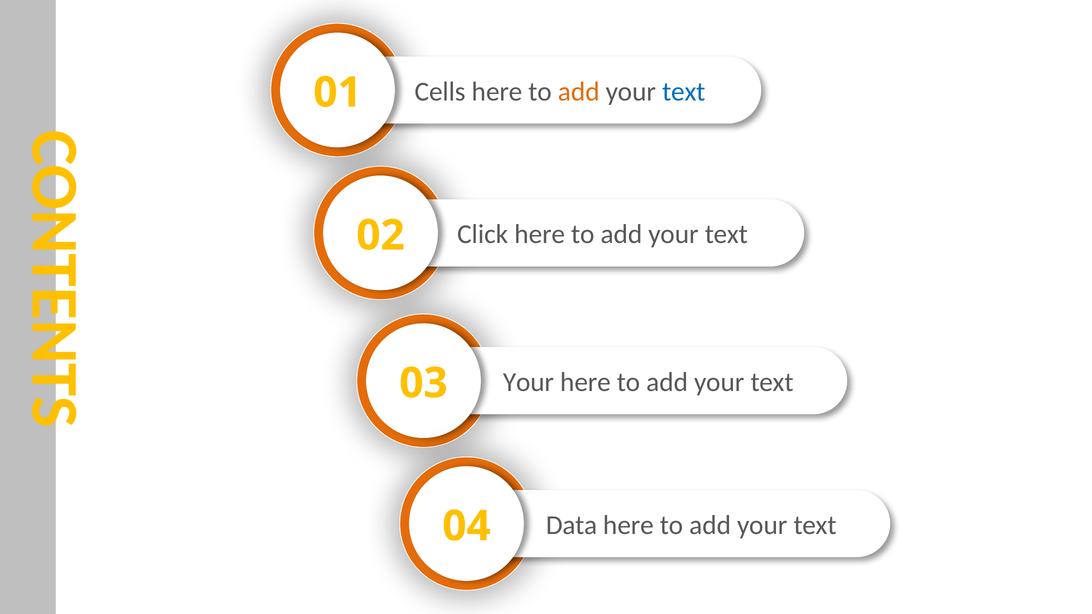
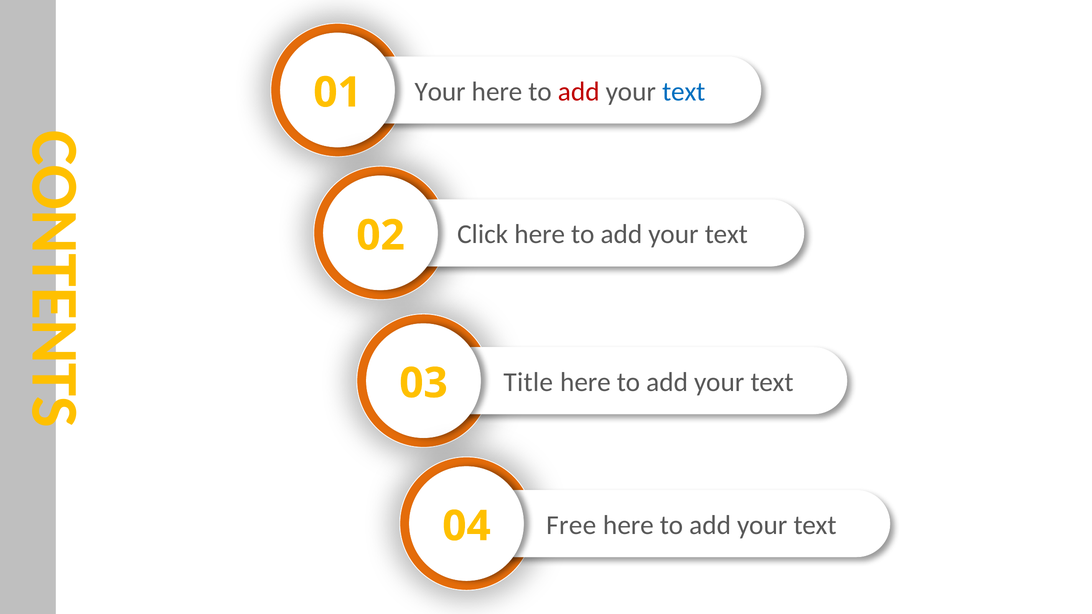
Cells at (440, 92): Cells -> Your
add at (579, 92) colour: orange -> red
Your at (528, 382): Your -> Title
Data: Data -> Free
